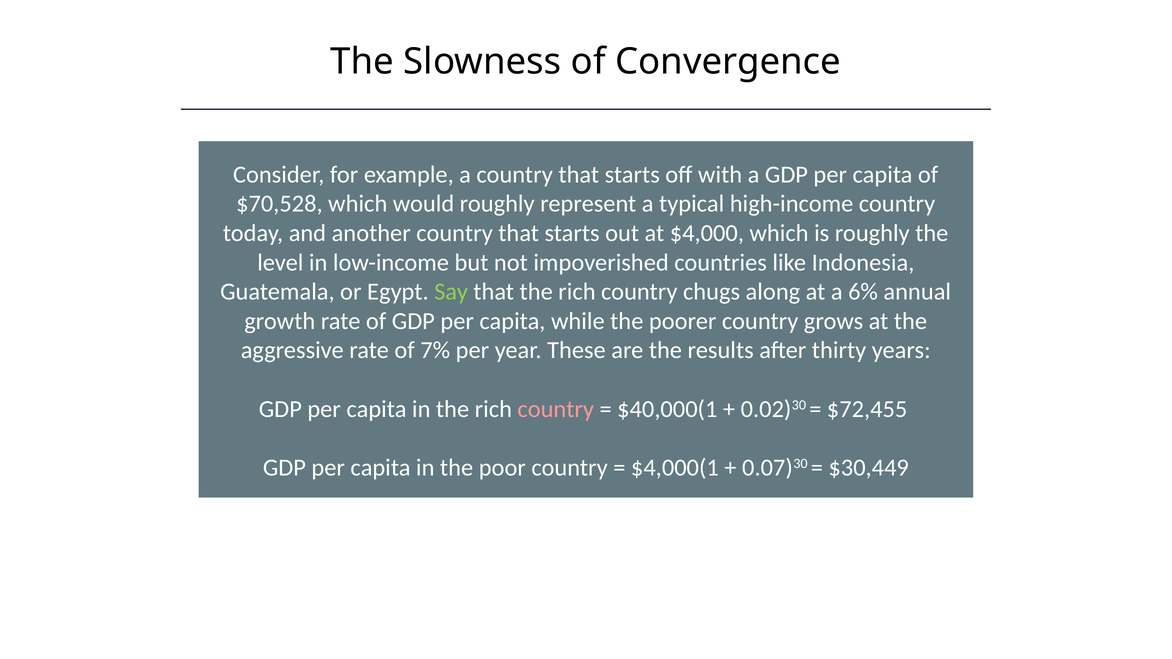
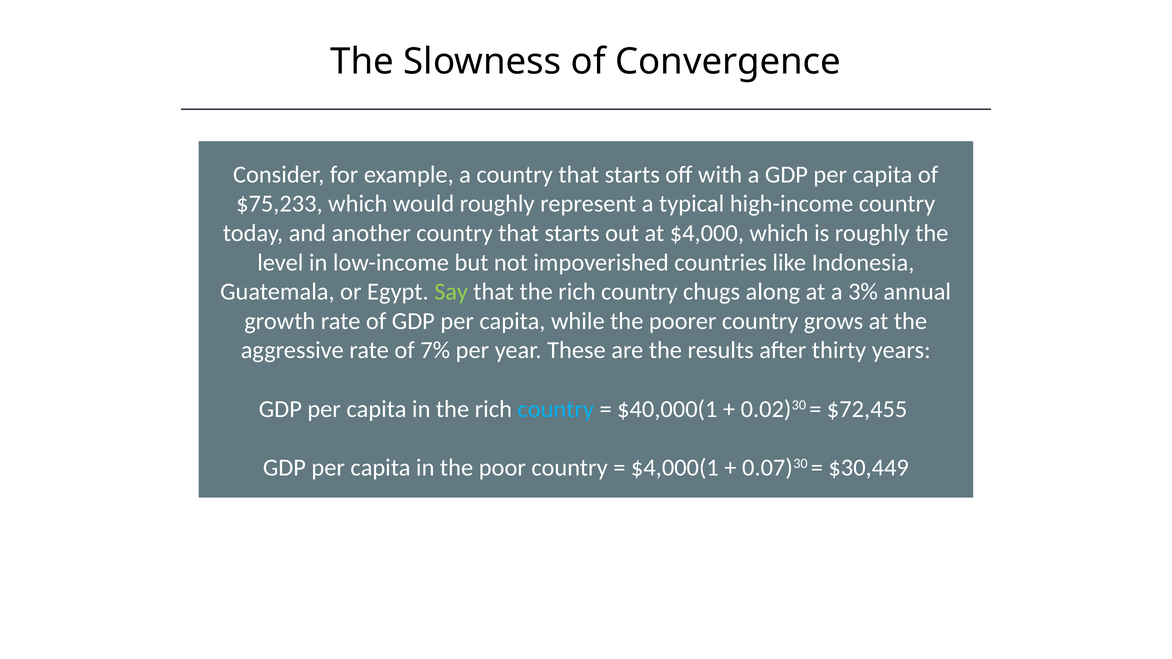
$70,528: $70,528 -> $75,233
6%: 6% -> 3%
country at (556, 409) colour: pink -> light blue
